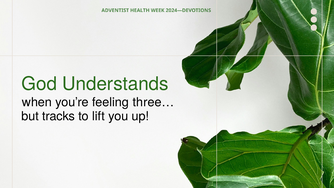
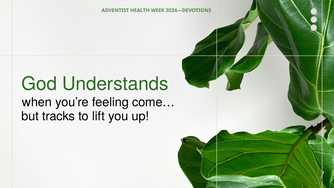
three…: three… -> come…
